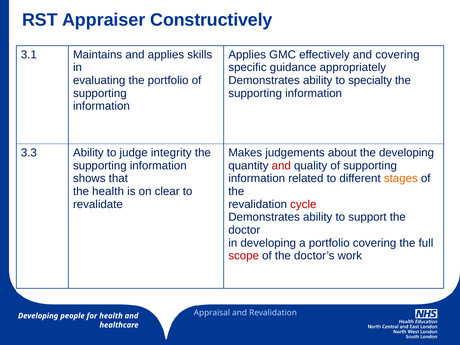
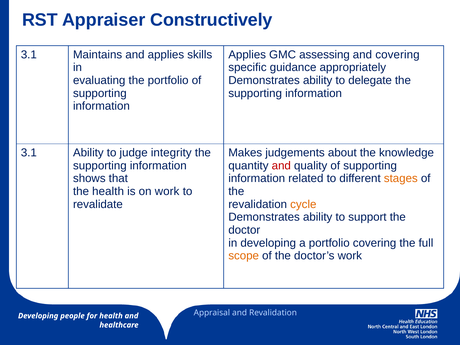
effectively: effectively -> assessing
specialty: specialty -> delegate
3.3 at (29, 153): 3.3 -> 3.1
the developing: developing -> knowledge
on clear: clear -> work
cycle colour: red -> orange
scope colour: red -> orange
